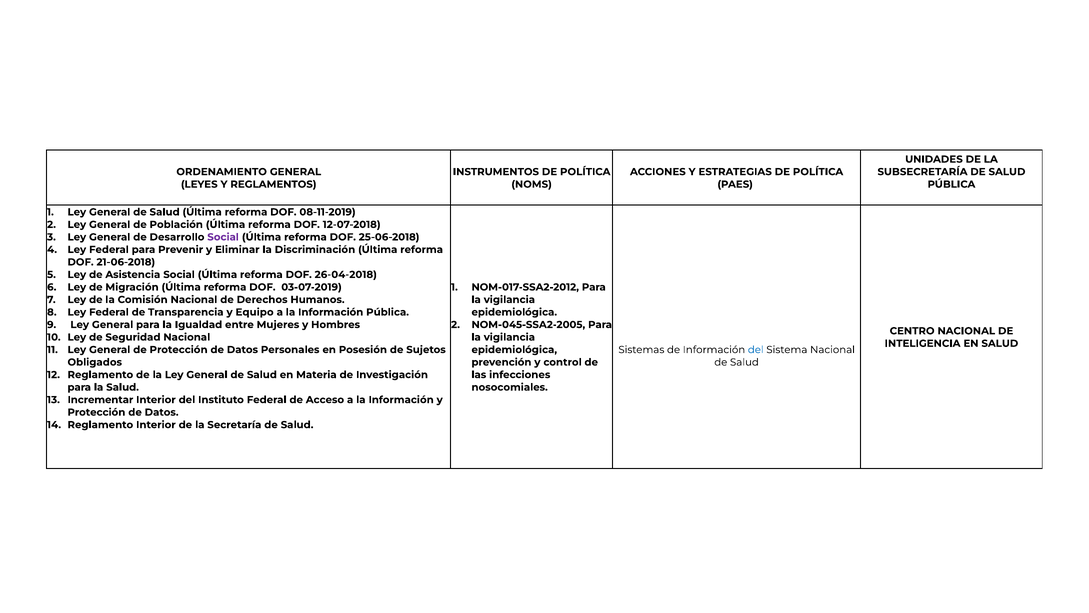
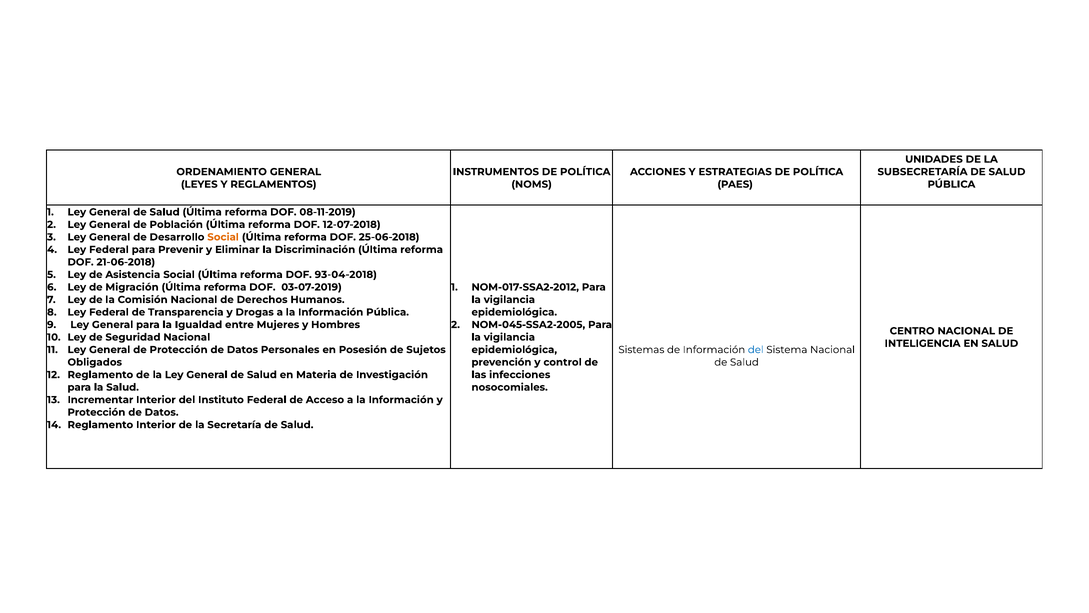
Social at (223, 237) colour: purple -> orange
26-04-2018: 26-04-2018 -> 93-04-2018
Equipo: Equipo -> Drogas
